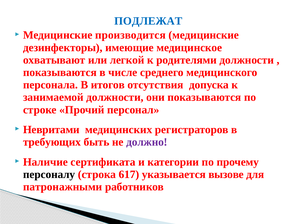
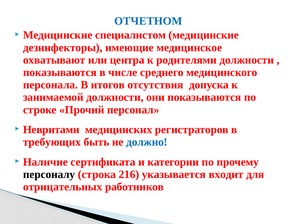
ПОДЛЕЖАТ: ПОДЛЕЖАТ -> ОТЧЕТНОМ
производится: производится -> специалистом
легкой: легкой -> центра
должно colour: purple -> blue
617: 617 -> 216
вызове: вызове -> входит
патронажными: патронажными -> отрицательных
